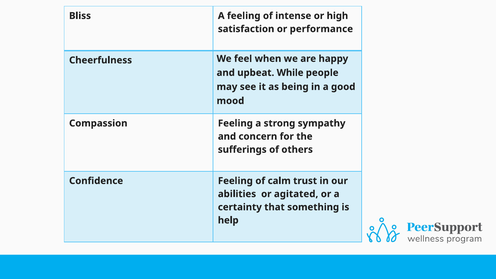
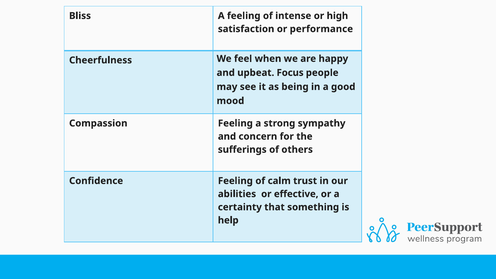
While: While -> Focus
agitated: agitated -> effective
